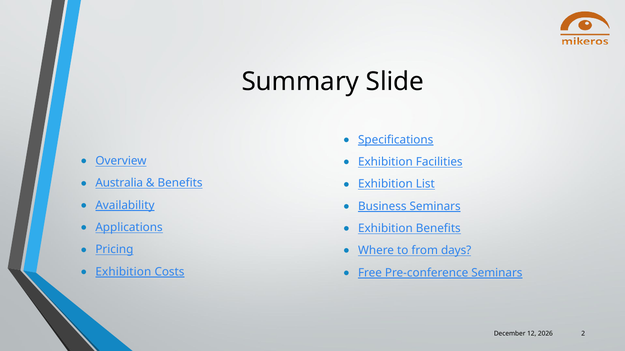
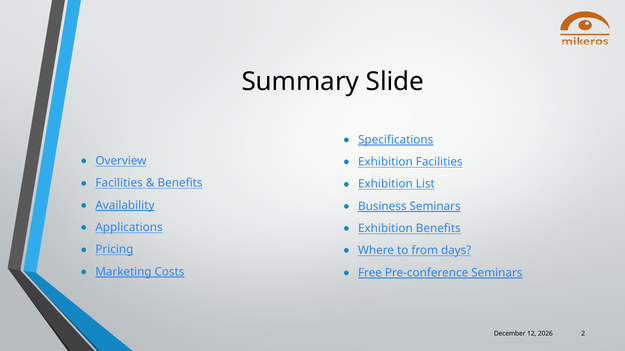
Australia at (119, 183): Australia -> Facilities
Exhibition at (123, 272): Exhibition -> Marketing
